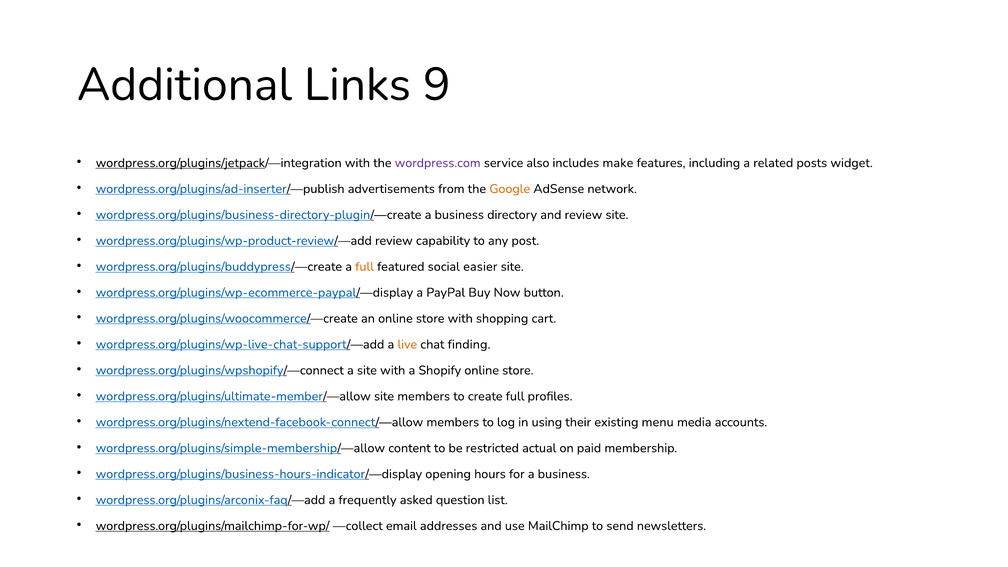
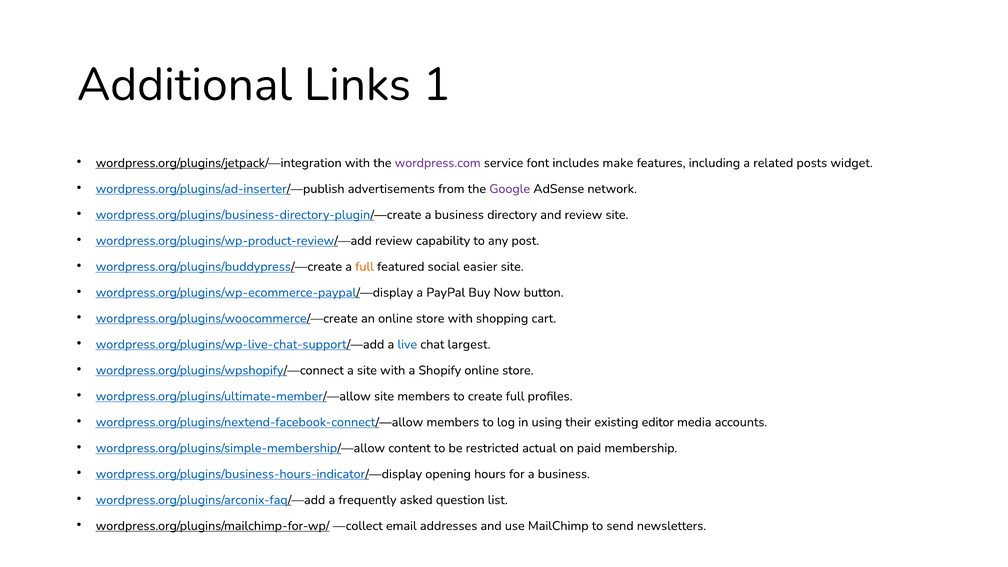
9: 9 -> 1
also: also -> font
Google colour: orange -> purple
live colour: orange -> blue
finding: finding -> largest
menu: menu -> editor
